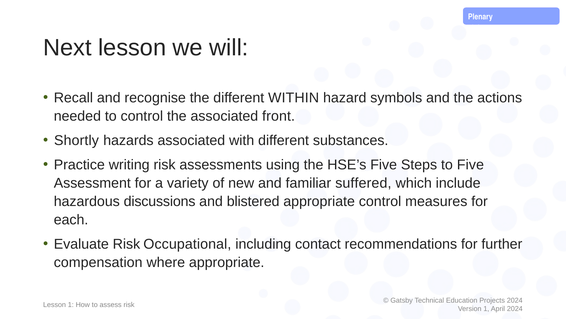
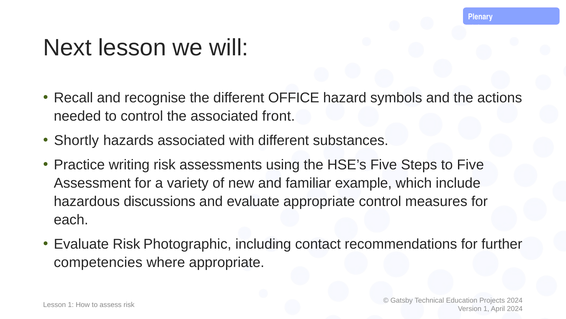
WITHIN: WITHIN -> OFFICE
suffered: suffered -> example
and blistered: blistered -> evaluate
Occupational: Occupational -> Photographic
compensation: compensation -> competencies
